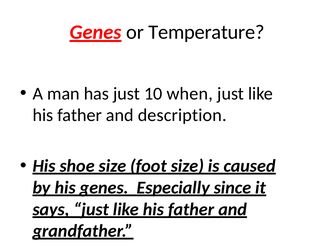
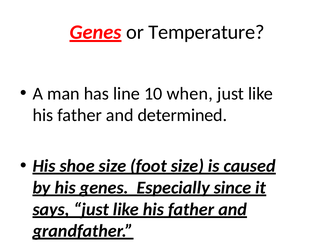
has just: just -> line
description: description -> determined
